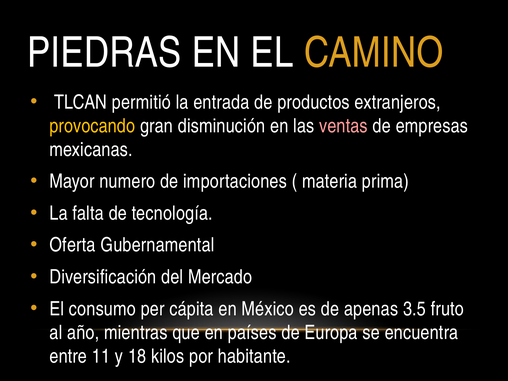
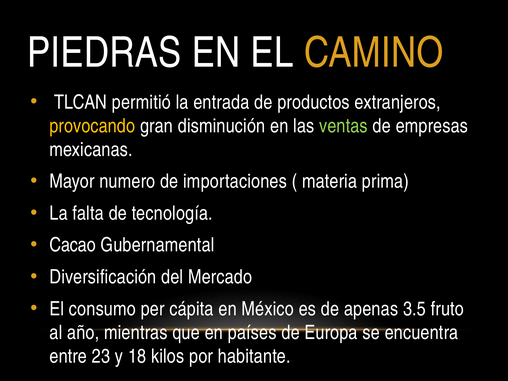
ventas colour: pink -> light green
Oferta: Oferta -> Cacao
11: 11 -> 23
